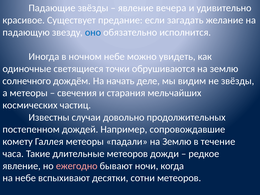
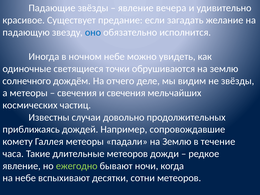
начать: начать -> отчего
и старания: старания -> свечения
постепенном: постепенном -> приближаясь
ежегодно colour: pink -> light green
